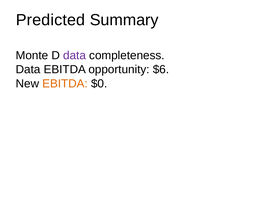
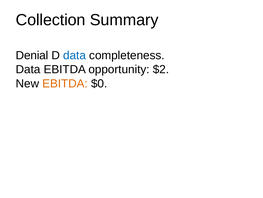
Predicted: Predicted -> Collection
Monte: Monte -> Denial
data at (75, 55) colour: purple -> blue
$6: $6 -> $2
